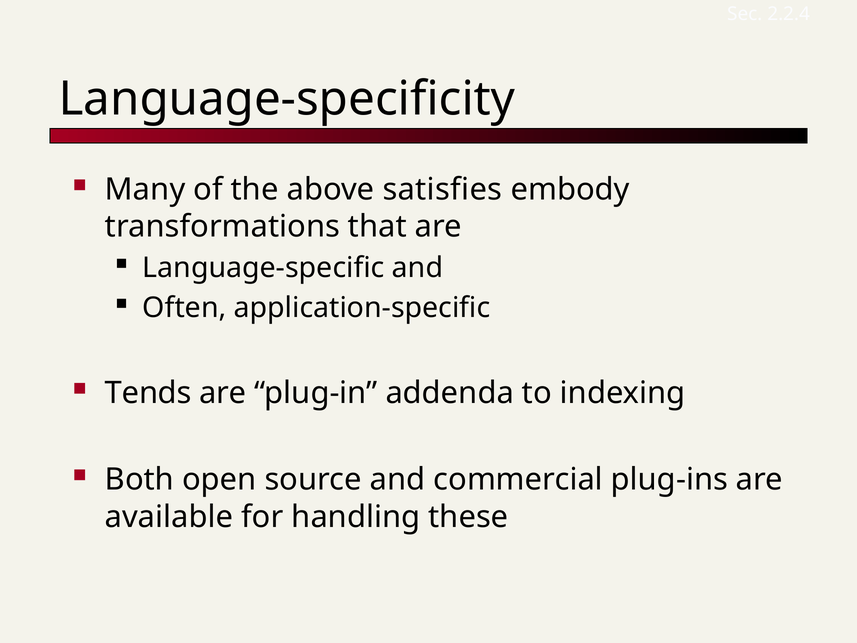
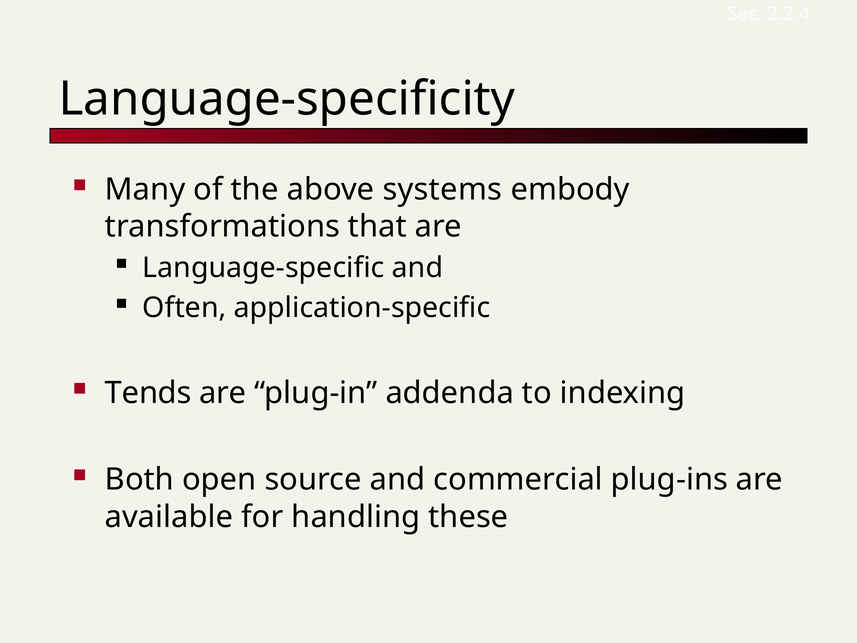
satisfies: satisfies -> systems
